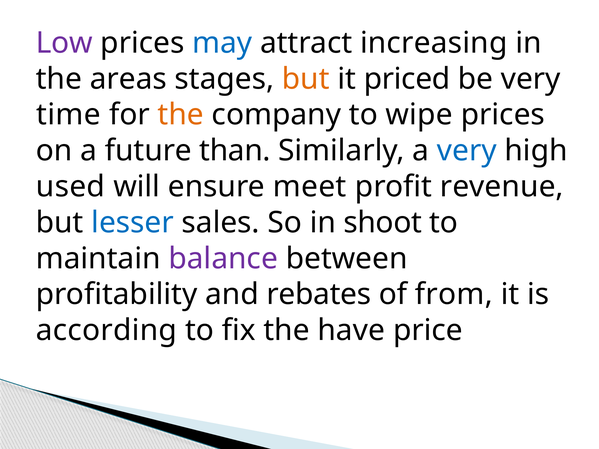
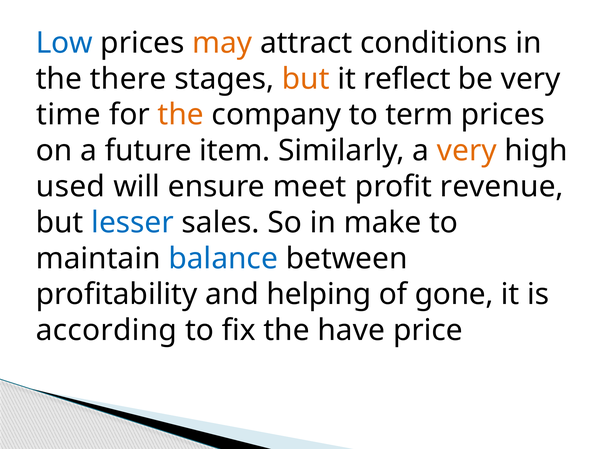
Low colour: purple -> blue
may colour: blue -> orange
increasing: increasing -> conditions
areas: areas -> there
priced: priced -> reflect
wipe: wipe -> term
than: than -> item
very at (467, 151) colour: blue -> orange
shoot: shoot -> make
balance colour: purple -> blue
rebates: rebates -> helping
from: from -> gone
